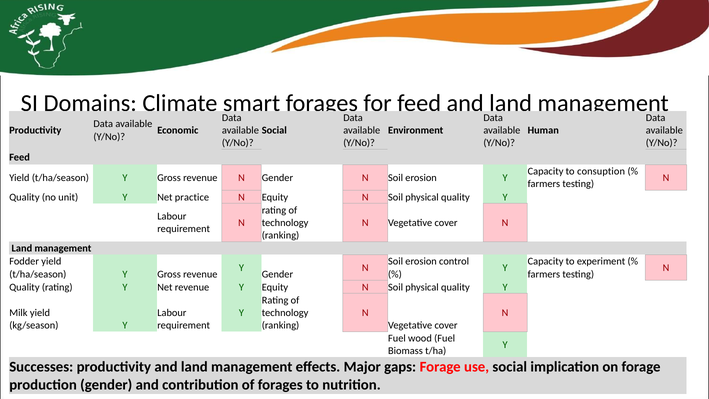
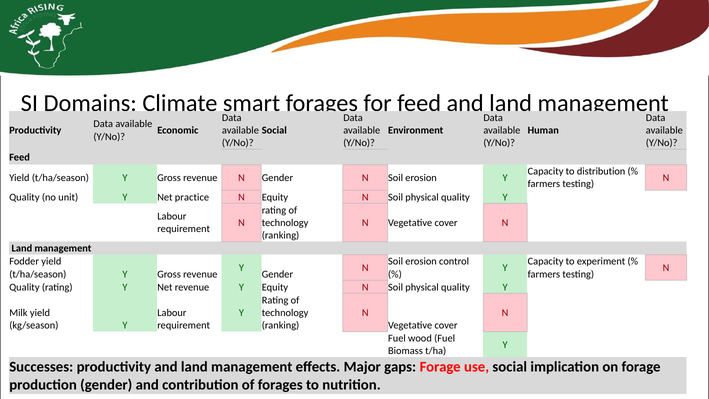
consuption: consuption -> distribution
